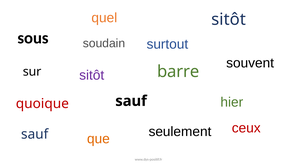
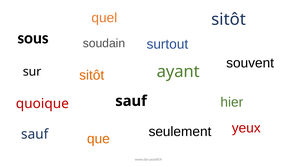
barre: barre -> ayant
sitôt at (92, 75) colour: purple -> orange
ceux: ceux -> yeux
